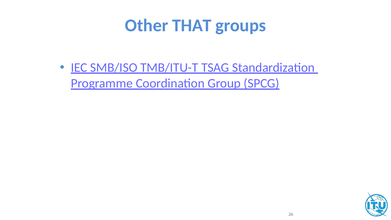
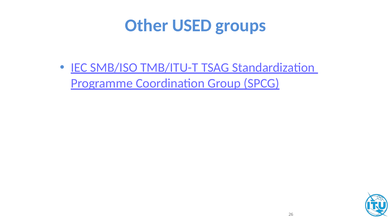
THAT: THAT -> USED
